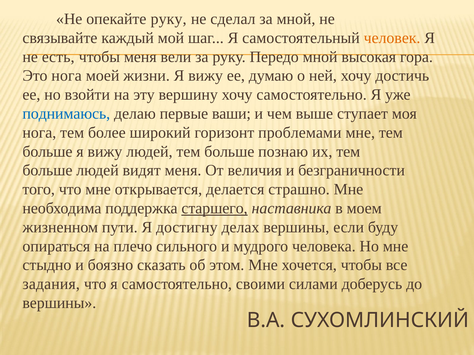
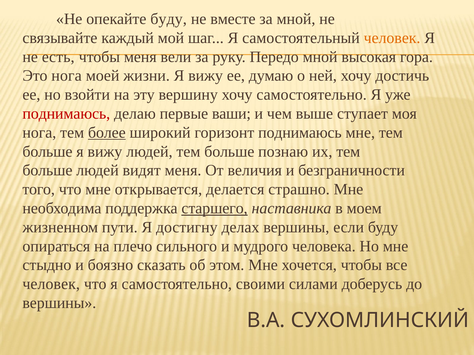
опекайте руку: руку -> буду
сделал: сделал -> вместе
поднимаюсь at (66, 114) colour: blue -> red
более underline: none -> present
горизонт проблемами: проблемами -> поднимаюсь
задания at (51, 284): задания -> человек
